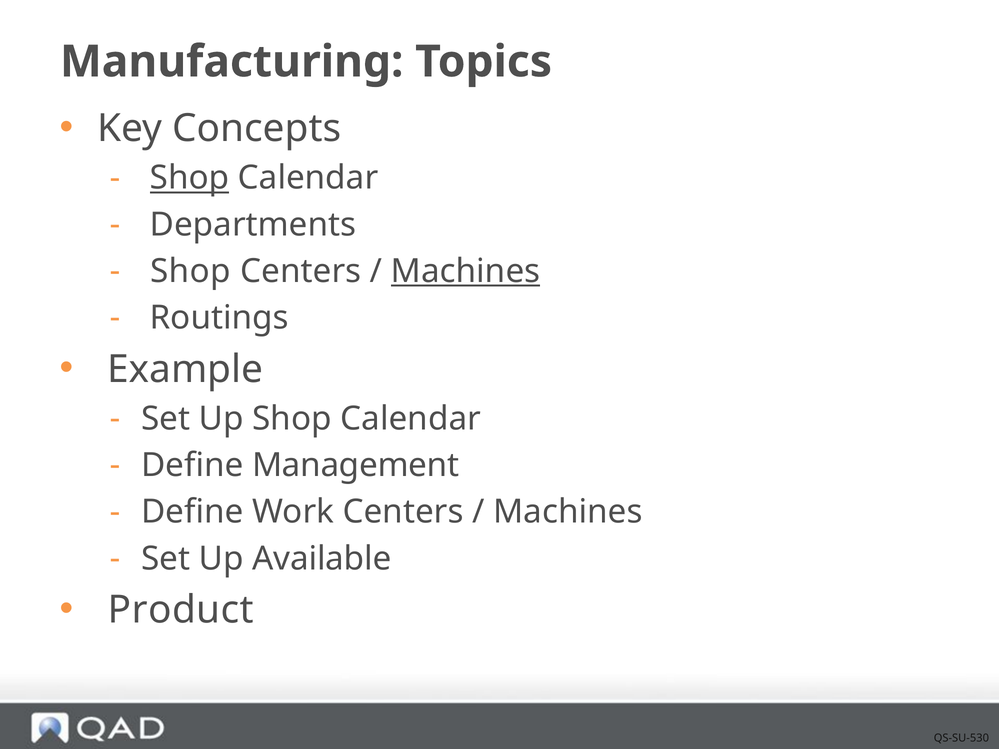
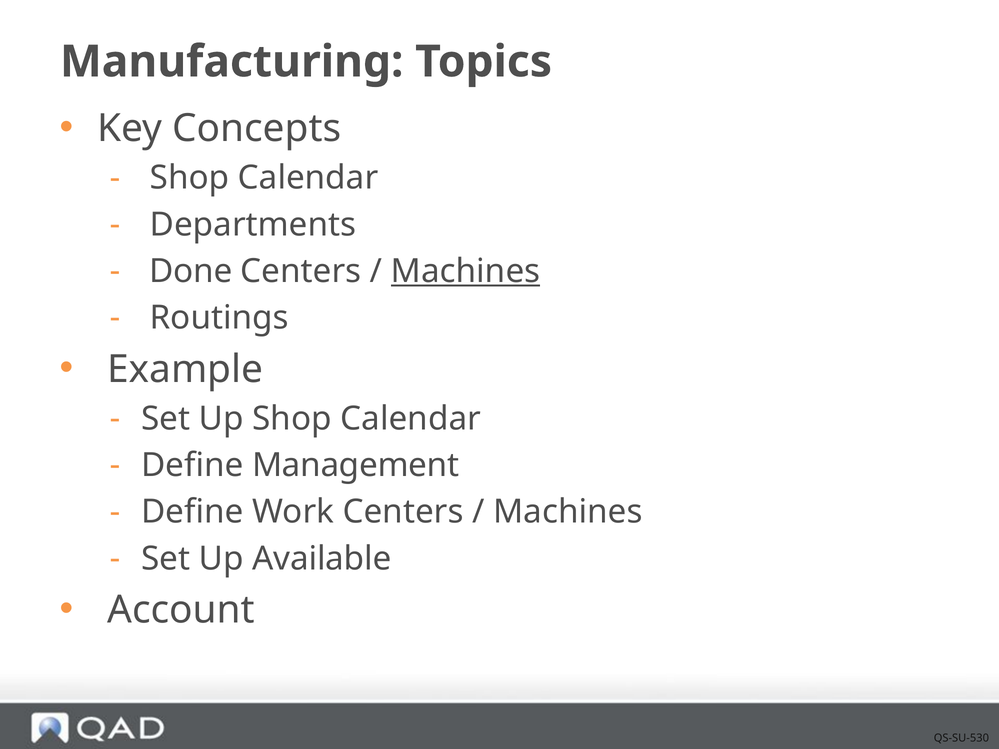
Shop at (189, 178) underline: present -> none
Shop at (191, 271): Shop -> Done
Product: Product -> Account
